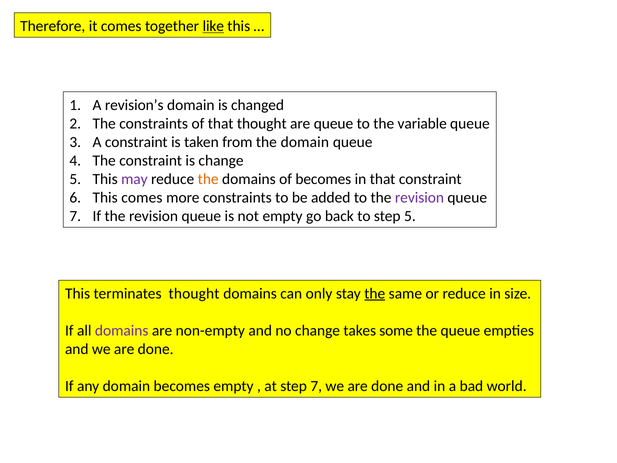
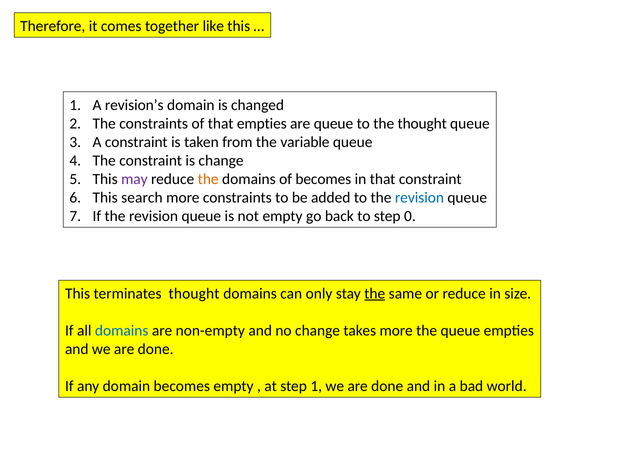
like underline: present -> none
that thought: thought -> empties
the variable: variable -> thought
the domain: domain -> variable
This comes: comes -> search
revision at (419, 197) colour: purple -> blue
step 5: 5 -> 0
domains at (122, 330) colour: purple -> blue
takes some: some -> more
step 7: 7 -> 1
